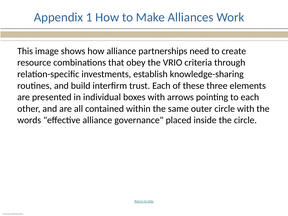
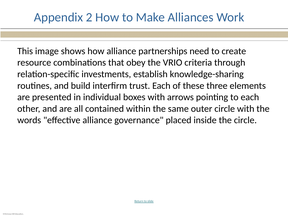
1: 1 -> 2
